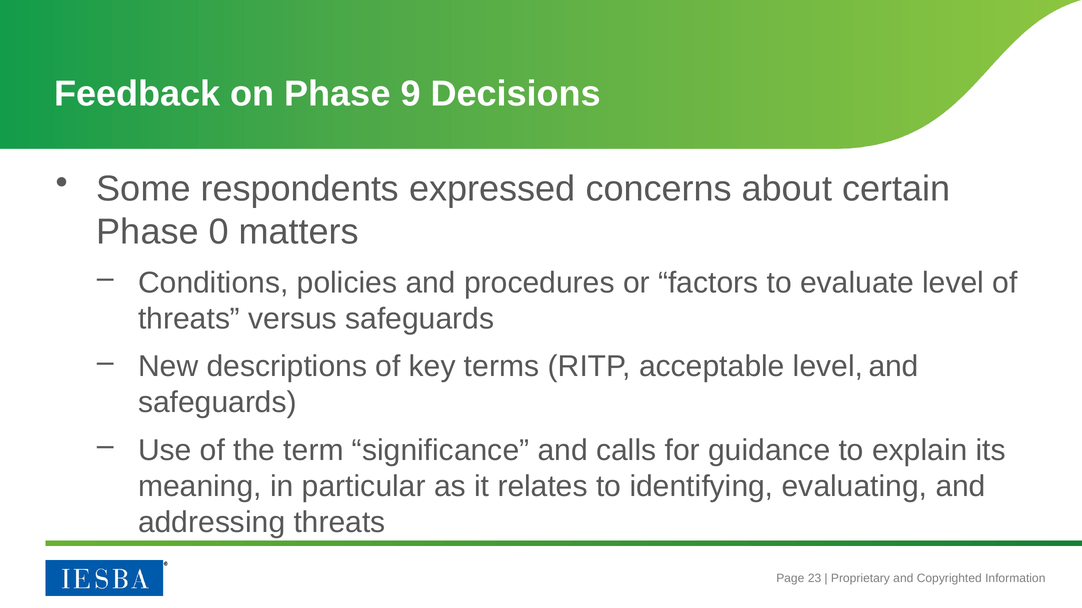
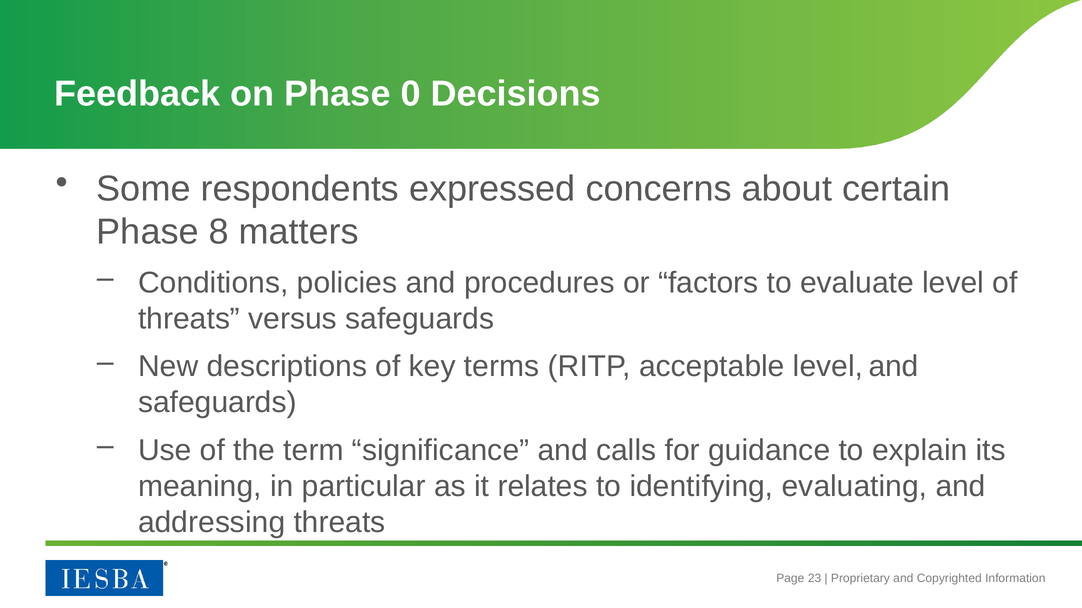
9: 9 -> 0
0: 0 -> 8
